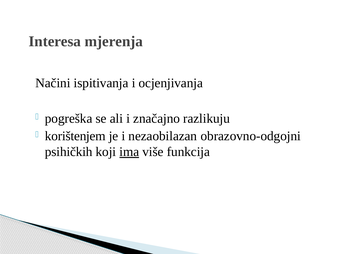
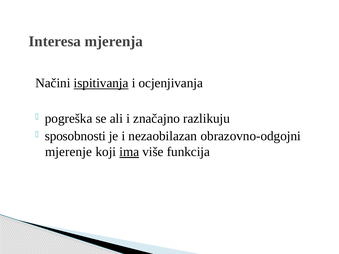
ispitivanja underline: none -> present
korištenjem: korištenjem -> sposobnosti
psihičkih: psihičkih -> mjerenje
